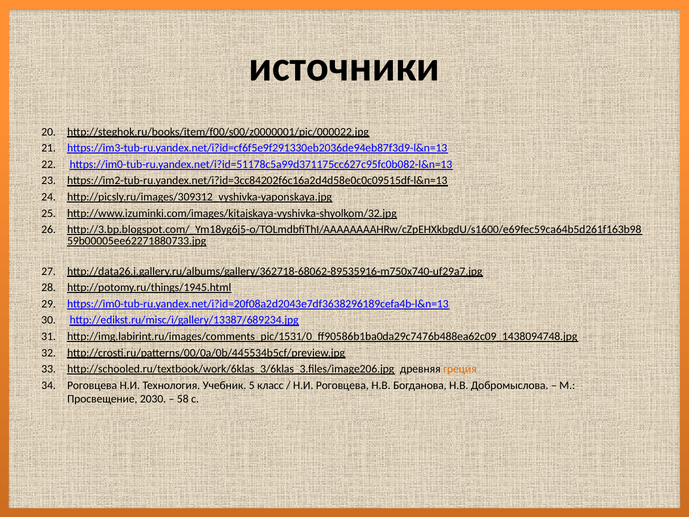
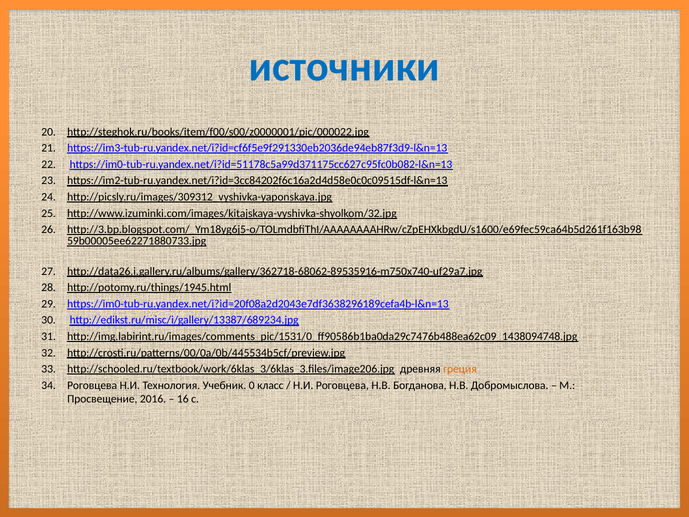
источники colour: black -> blue
5: 5 -> 0
2030: 2030 -> 2016
58: 58 -> 16
